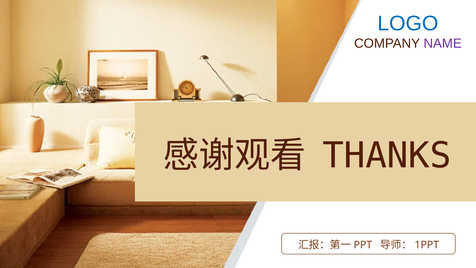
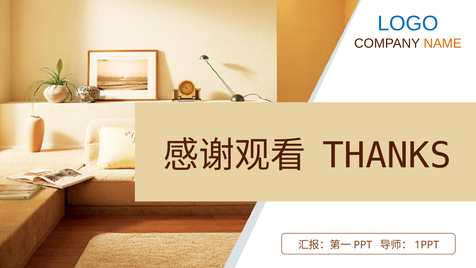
NAME colour: purple -> orange
